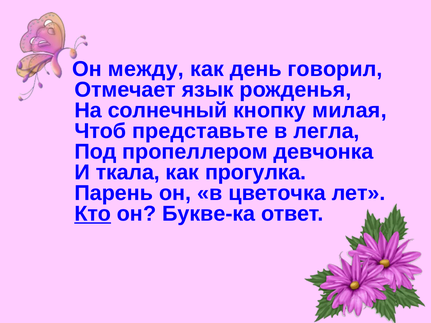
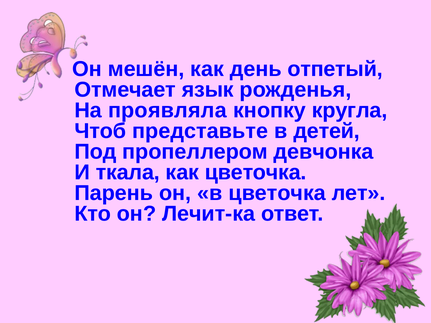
между: между -> мешён
говорил: говорил -> отпетый
солнечный: солнечный -> проявляла
милая: милая -> кругла
легла: легла -> детей
как прогулка: прогулка -> цветочка
Кто underline: present -> none
Букве-ка: Букве-ка -> Лечит-ка
